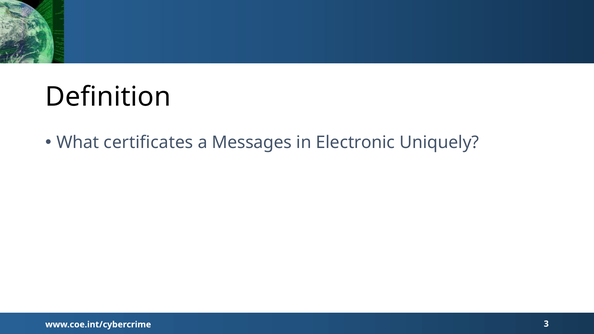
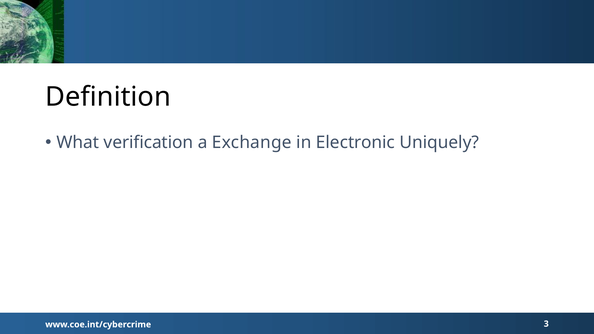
certificates: certificates -> verification
Messages: Messages -> Exchange
